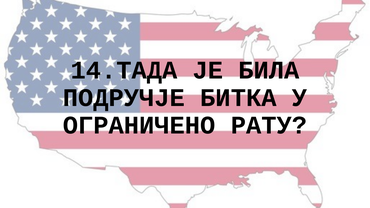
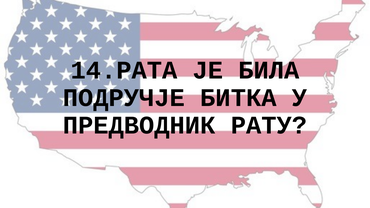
14.ТАДА: 14.ТАДА -> 14.РАТА
ОГРАНИЧЕНО: ОГРАНИЧЕНО -> ПРЕДВОДНИК
